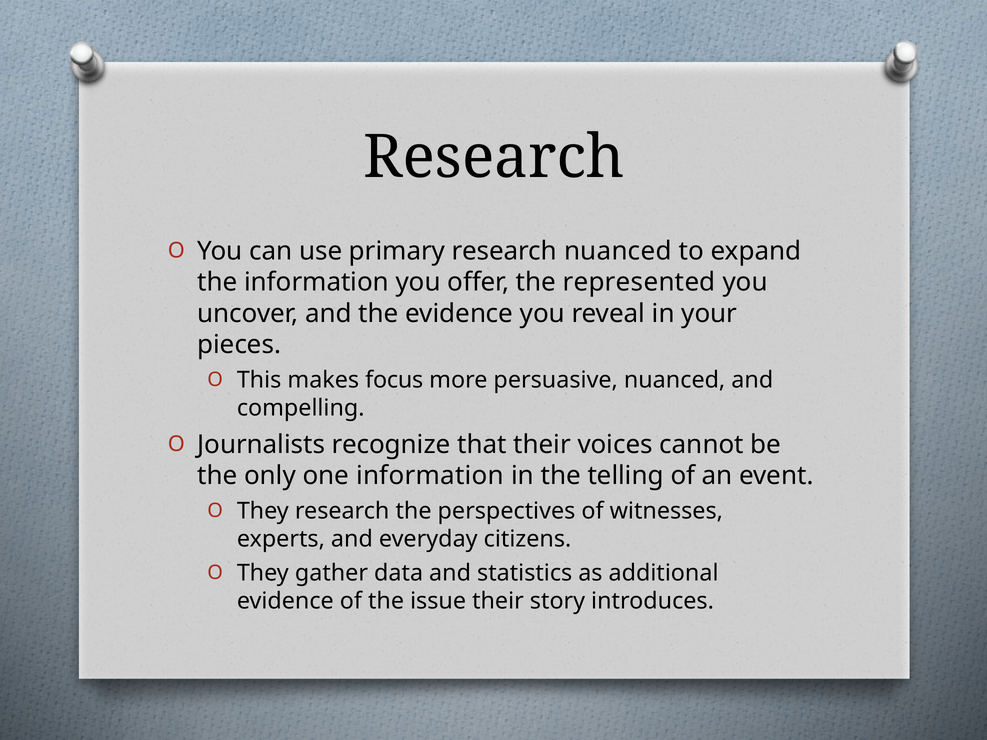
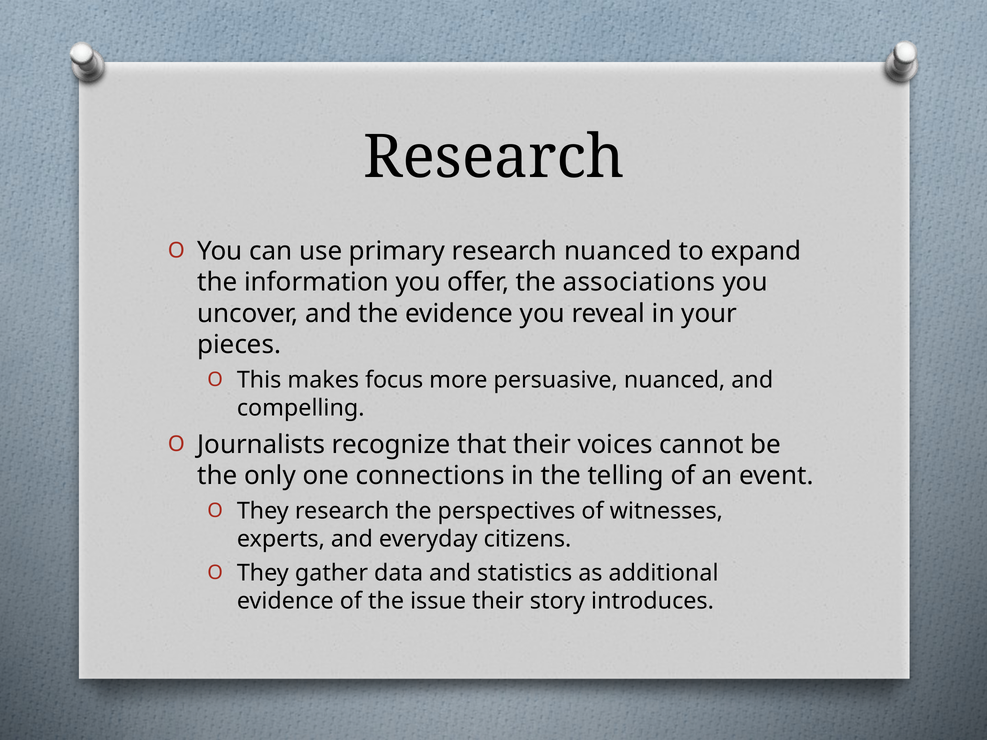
represented: represented -> associations
one information: information -> connections
